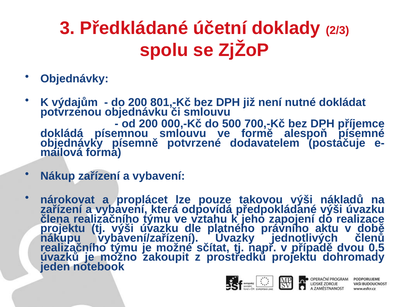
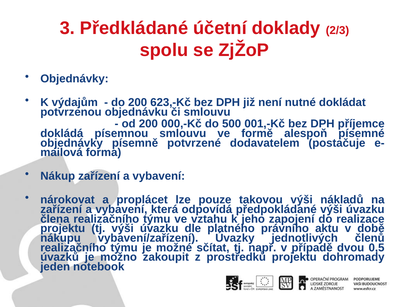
801,-Kč: 801,-Kč -> 623,-Kč
700,-Kč: 700,-Kč -> 001,-Kč
